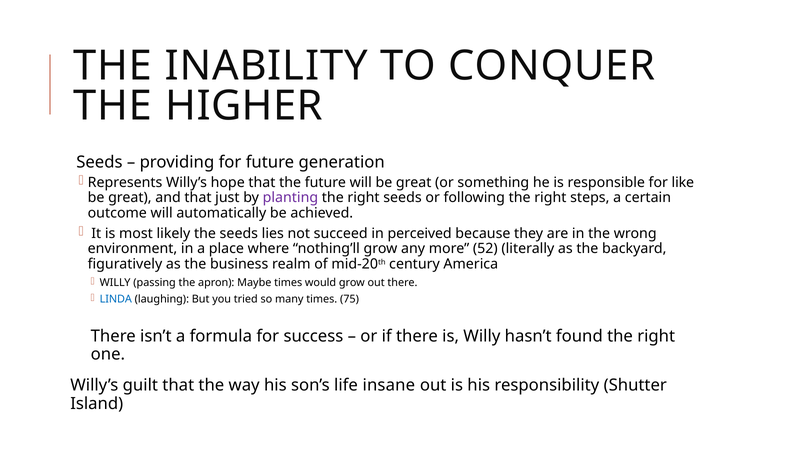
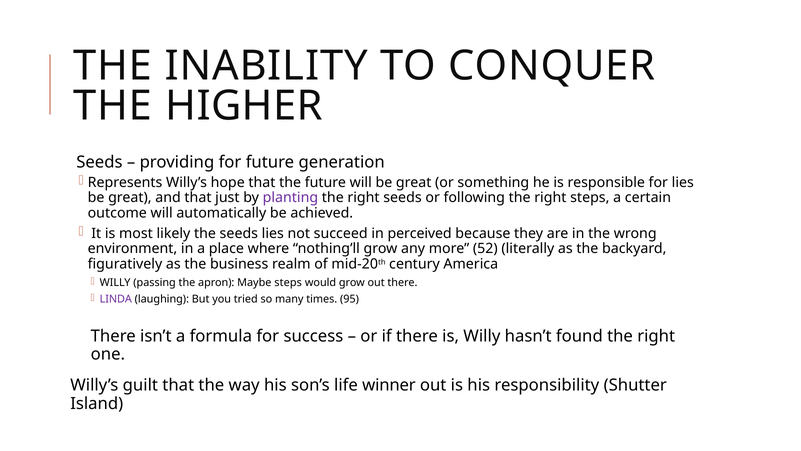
for like: like -> lies
Maybe times: times -> steps
LINDA colour: blue -> purple
75: 75 -> 95
insane: insane -> winner
